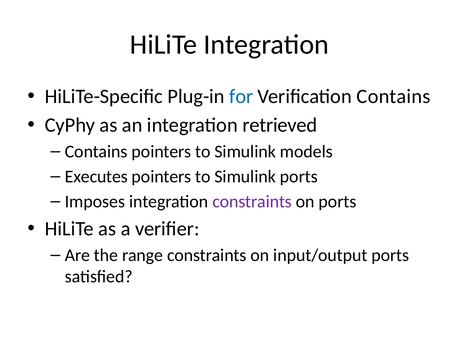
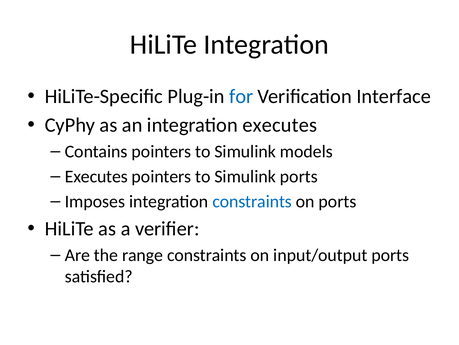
Verification Contains: Contains -> Interface
integration retrieved: retrieved -> executes
constraints at (252, 201) colour: purple -> blue
